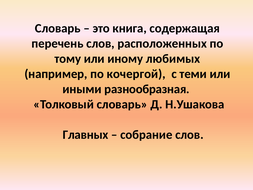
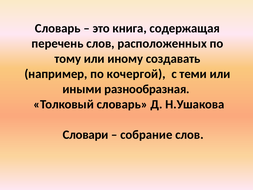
любимых: любимых -> создавать
Главных: Главных -> Словари
